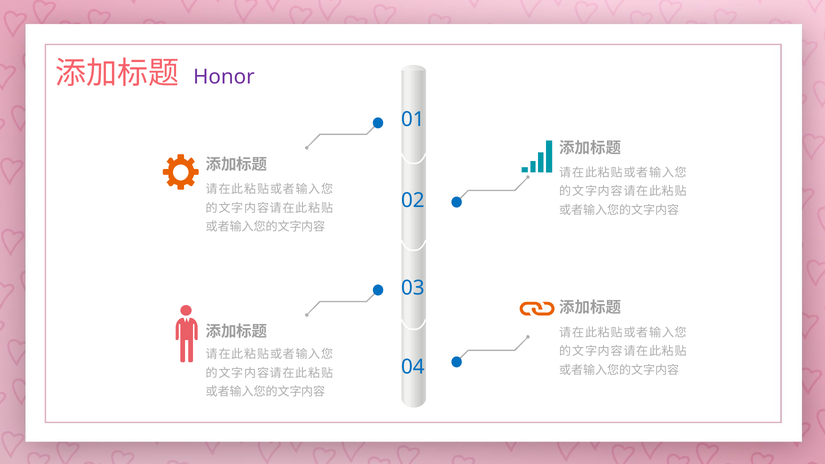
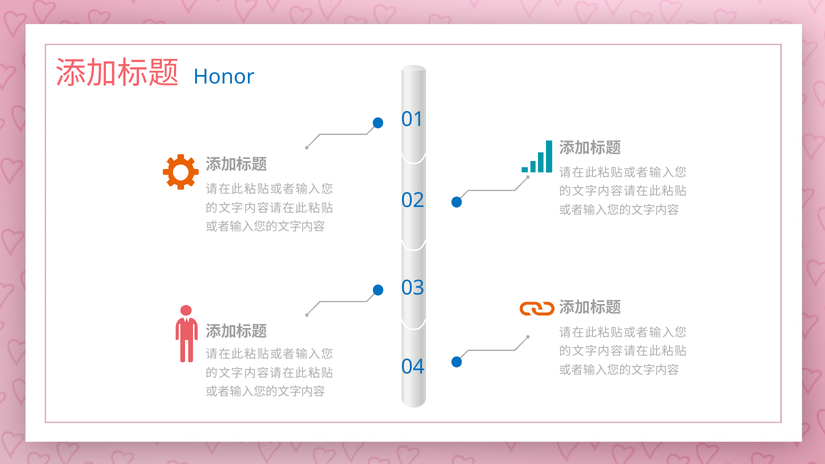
Honor colour: purple -> blue
